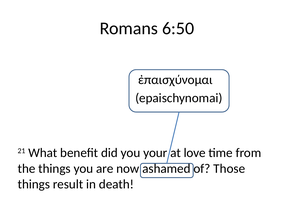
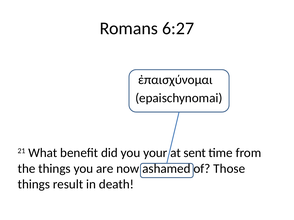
6:50: 6:50 -> 6:27
love: love -> sent
